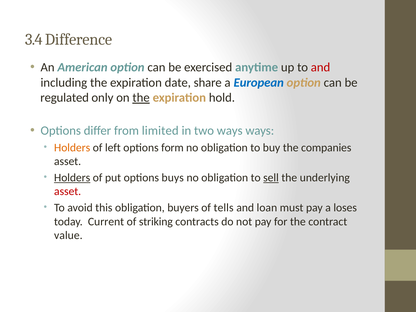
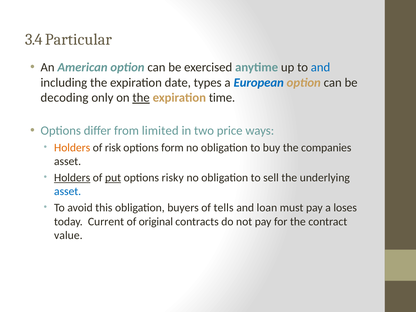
Difference: Difference -> Particular
and at (321, 67) colour: red -> blue
share: share -> types
regulated: regulated -> decoding
hold: hold -> time
two ways: ways -> price
left: left -> risk
put underline: none -> present
buys: buys -> risky
sell underline: present -> none
asset at (68, 191) colour: red -> blue
striking: striking -> original
